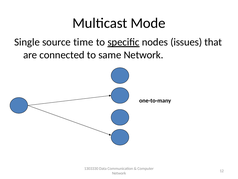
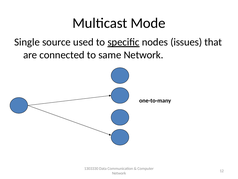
time: time -> used
